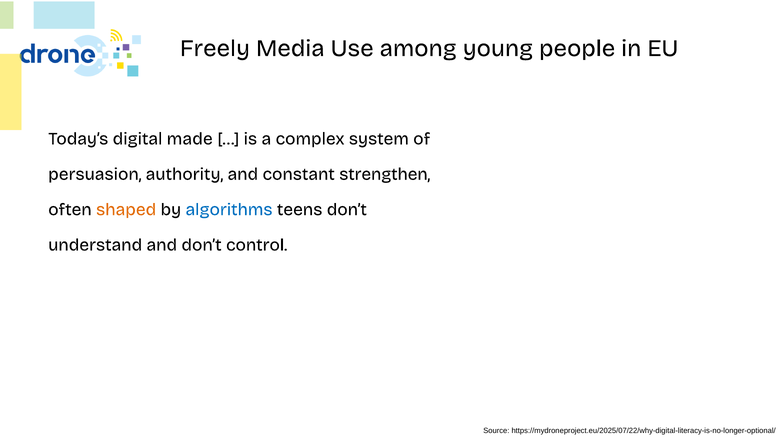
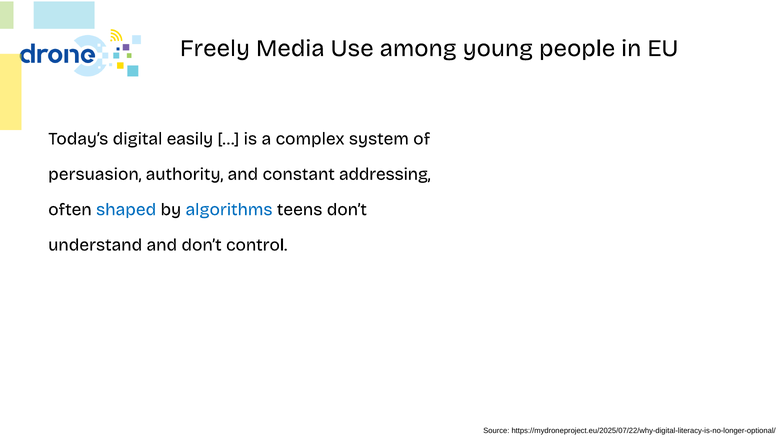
made: made -> easily
strengthen: strengthen -> addressing
shaped colour: orange -> blue
